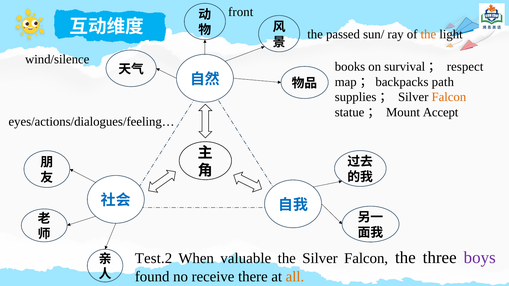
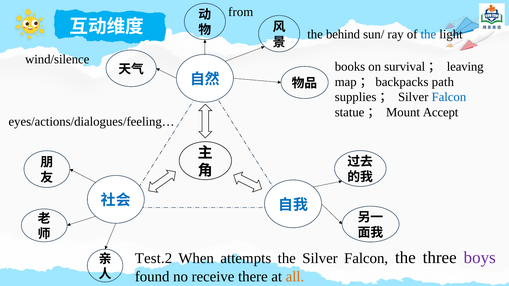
front: front -> from
passed: passed -> behind
the at (428, 34) colour: orange -> blue
respect: respect -> leaving
Falcon at (449, 97) colour: orange -> blue
valuable: valuable -> attempts
